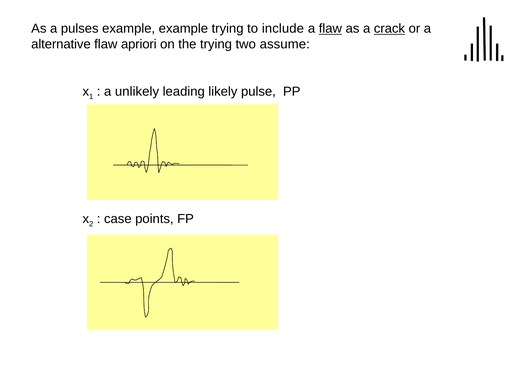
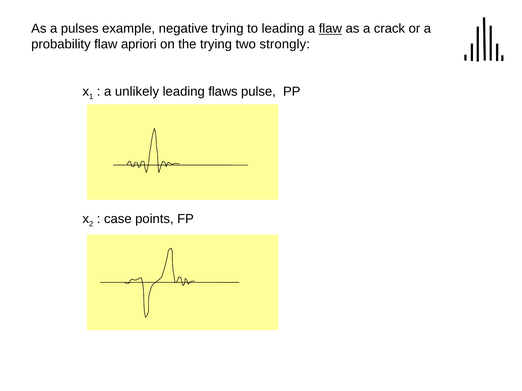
example example: example -> negative
to include: include -> leading
crack underline: present -> none
alternative: alternative -> probability
assume: assume -> strongly
likely: likely -> flaws
